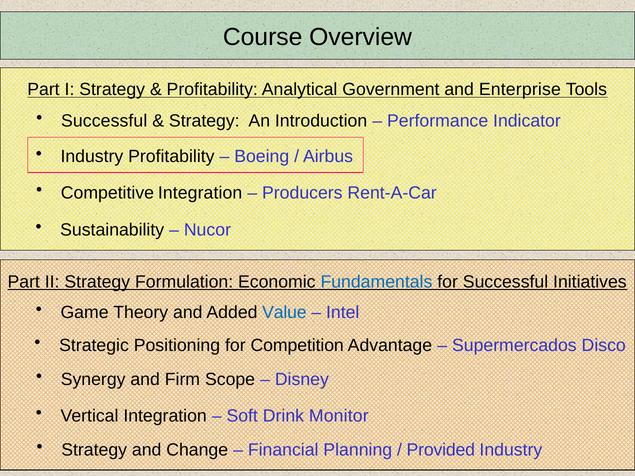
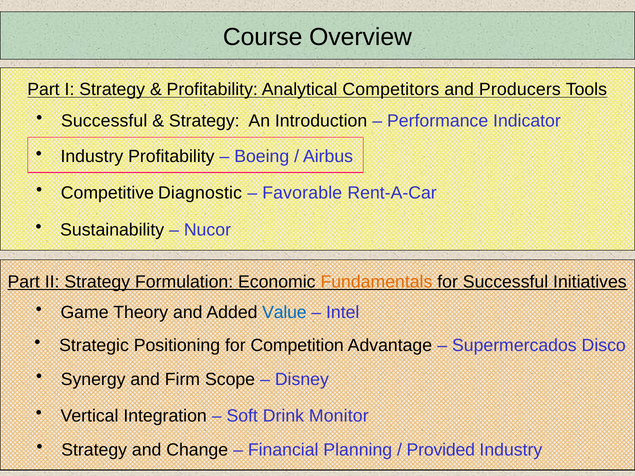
Government: Government -> Competitors
Enterprise: Enterprise -> Producers
Competitive Integration: Integration -> Diagnostic
Producers: Producers -> Favorable
Fundamentals colour: blue -> orange
